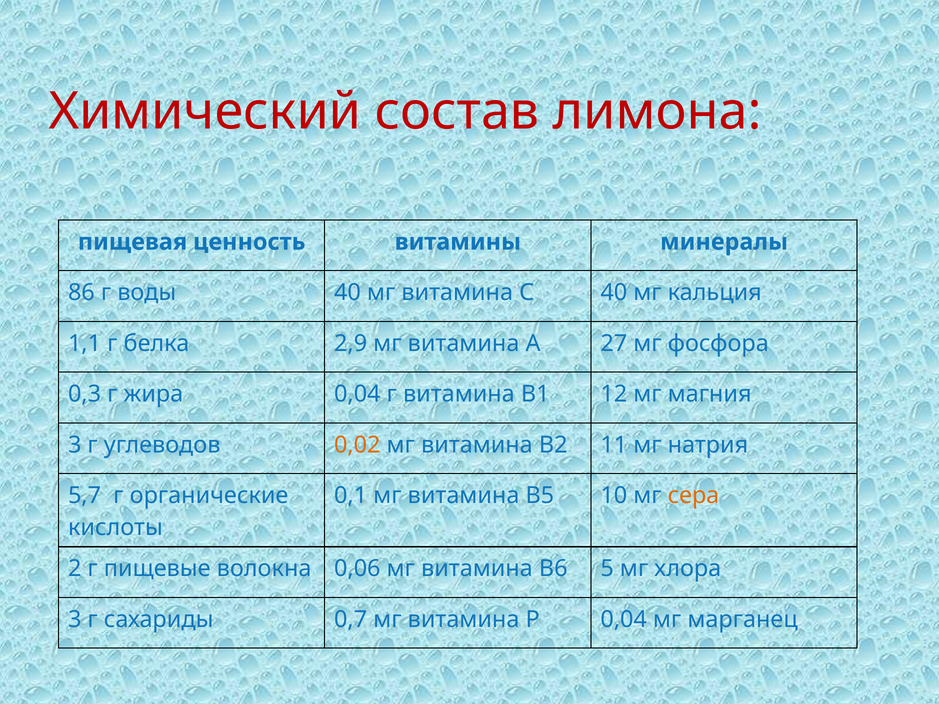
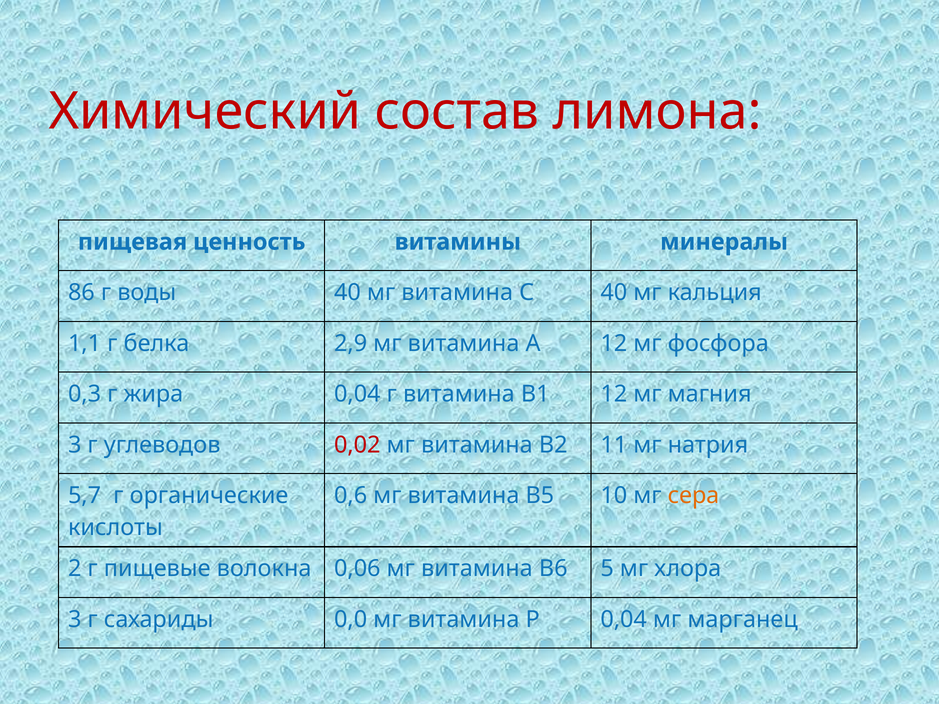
А 27: 27 -> 12
0,02 colour: orange -> red
0,1: 0,1 -> 0,6
0,7: 0,7 -> 0,0
